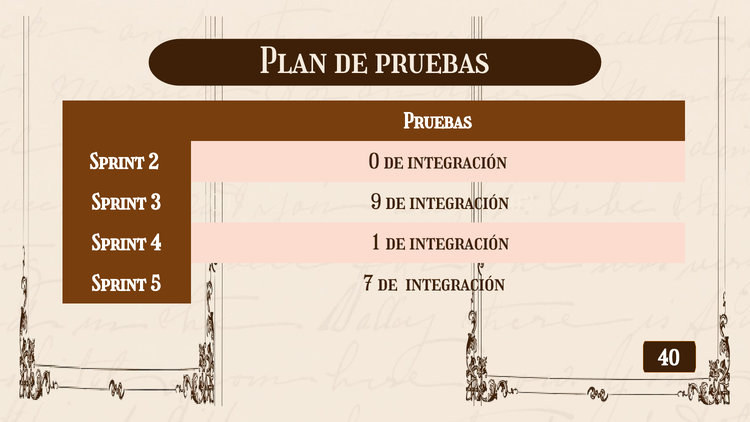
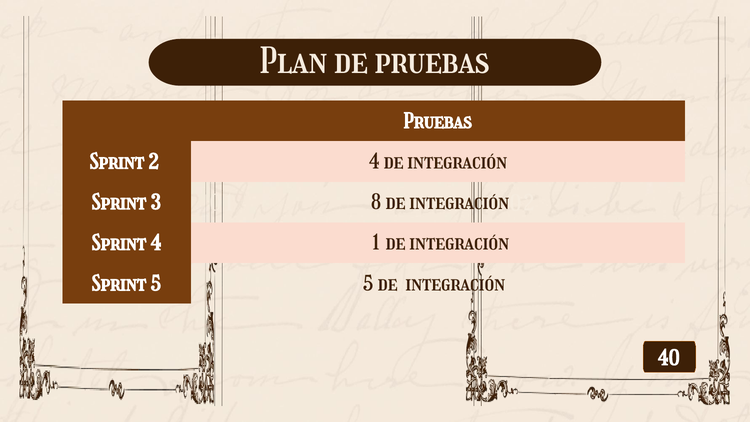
2 0: 0 -> 4
9: 9 -> 8
5 7: 7 -> 5
